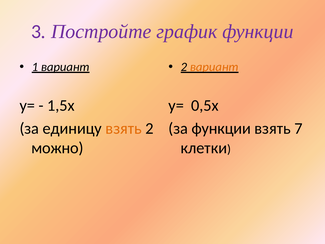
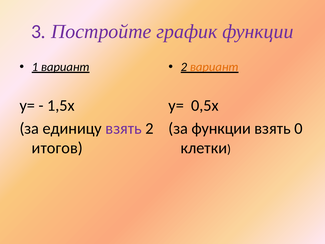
взять at (124, 128) colour: orange -> purple
7: 7 -> 0
можно: можно -> итогов
